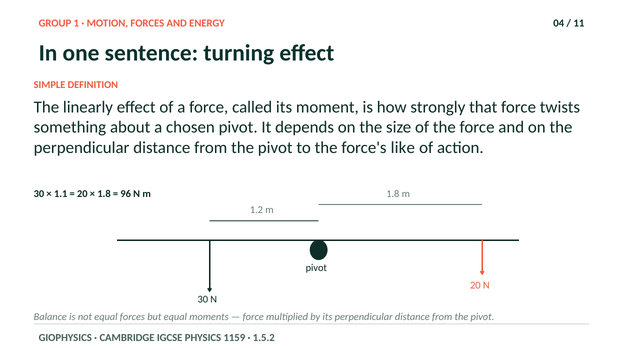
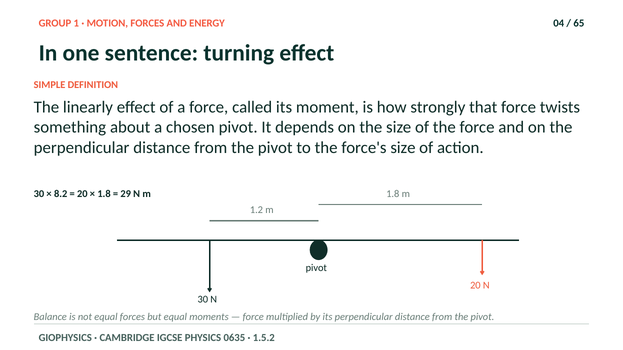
11: 11 -> 65
force's like: like -> size
1.1: 1.1 -> 8.2
96: 96 -> 29
1159: 1159 -> 0635
